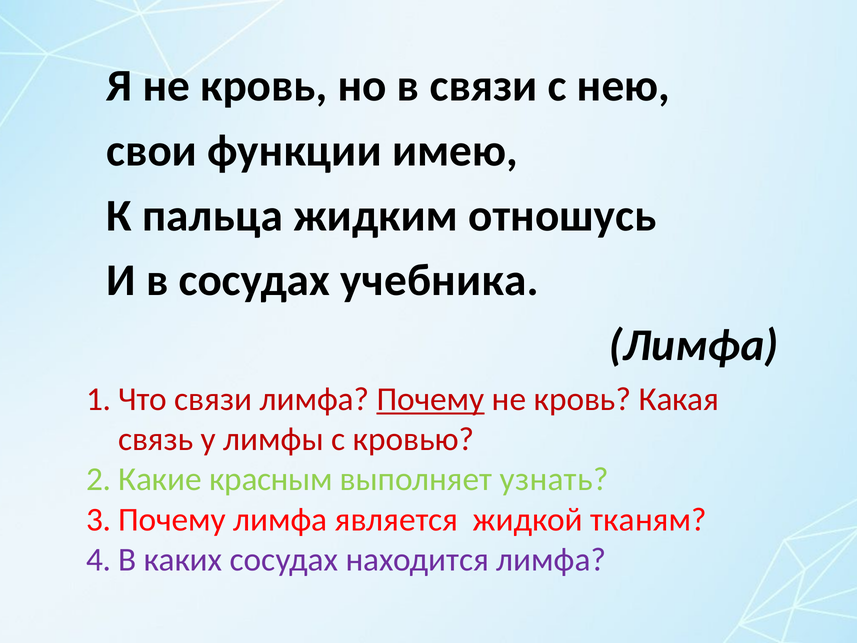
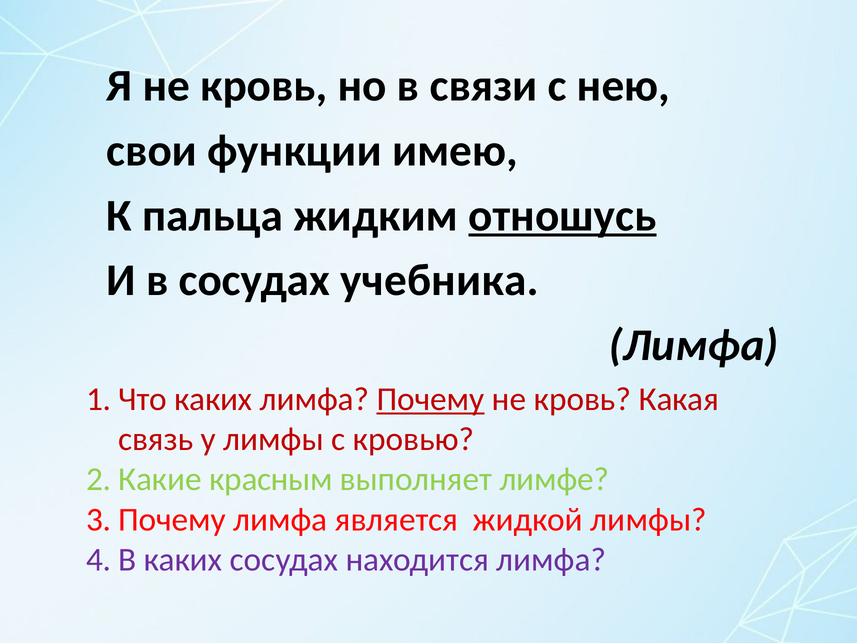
отношусь underline: none -> present
связи at (213, 399): связи -> каких
узнать: узнать -> лимфе
жидкой тканям: тканям -> лимфы
